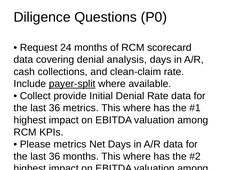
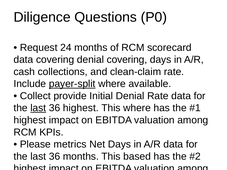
denial analysis: analysis -> covering
last at (38, 108) underline: none -> present
36 metrics: metrics -> highest
months This where: where -> based
